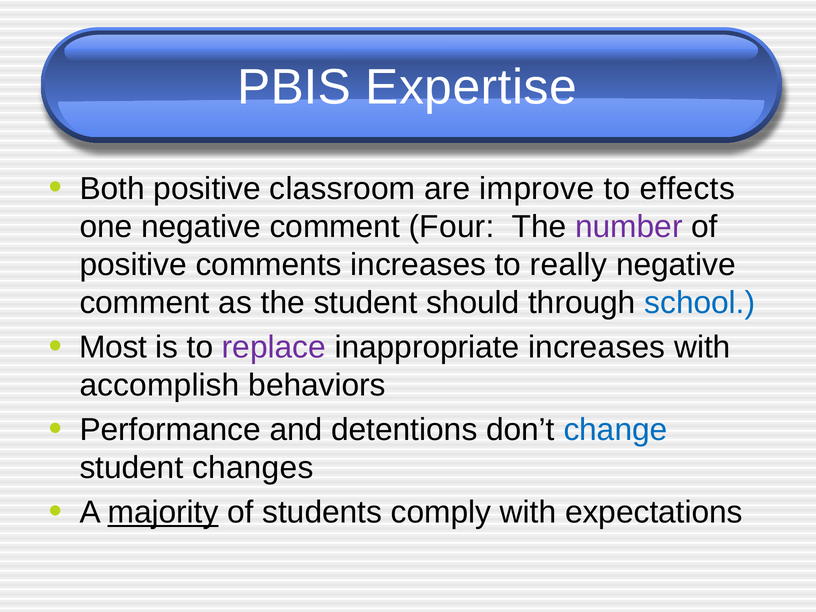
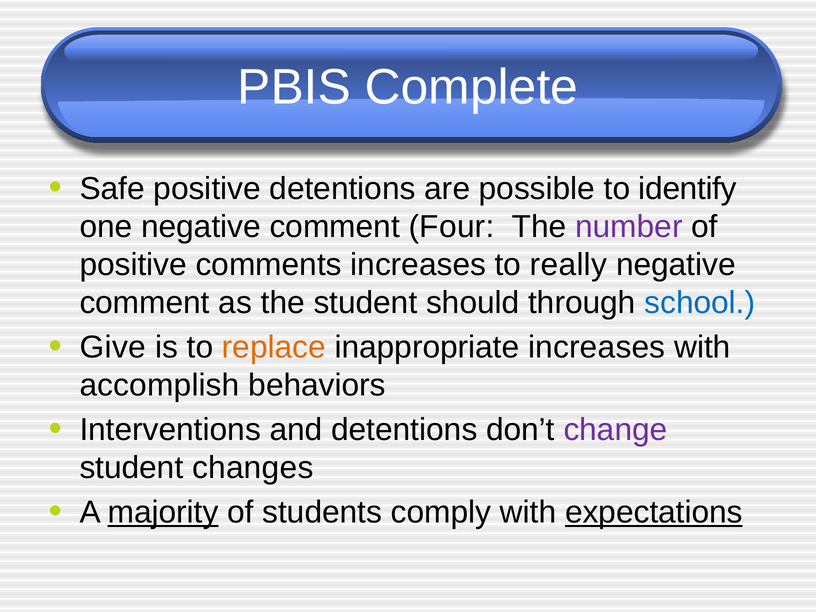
Expertise: Expertise -> Complete
Both: Both -> Safe
positive classroom: classroom -> detentions
improve: improve -> possible
effects: effects -> identify
Most: Most -> Give
replace colour: purple -> orange
Performance: Performance -> Interventions
change colour: blue -> purple
expectations underline: none -> present
